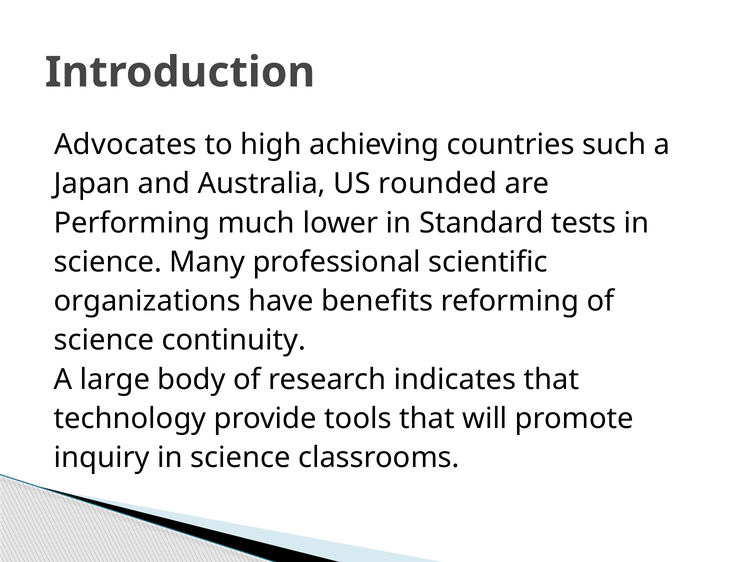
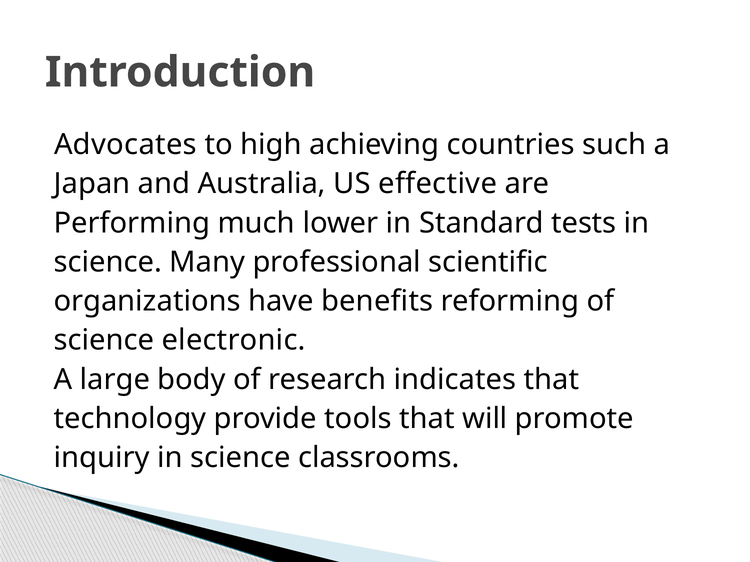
rounded: rounded -> effective
continuity: continuity -> electronic
